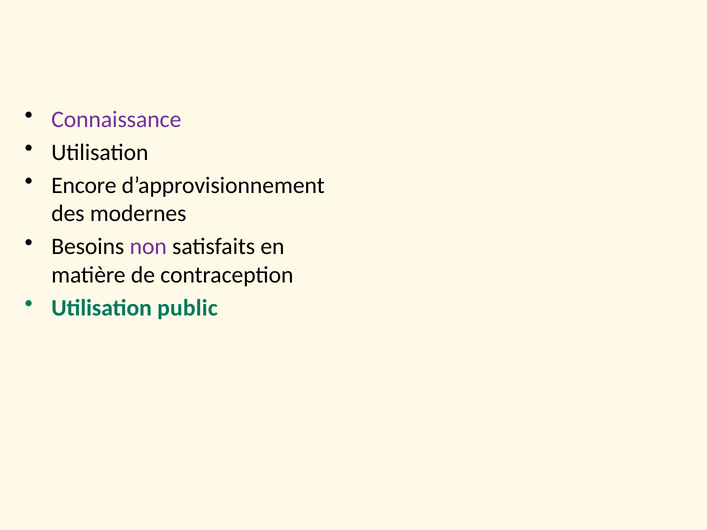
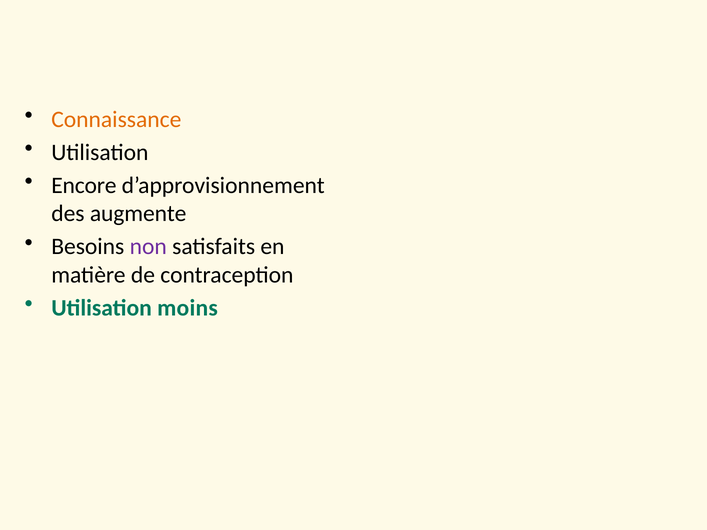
Connaissance colour: purple -> orange
modernes: modernes -> augmente
public: public -> moins
